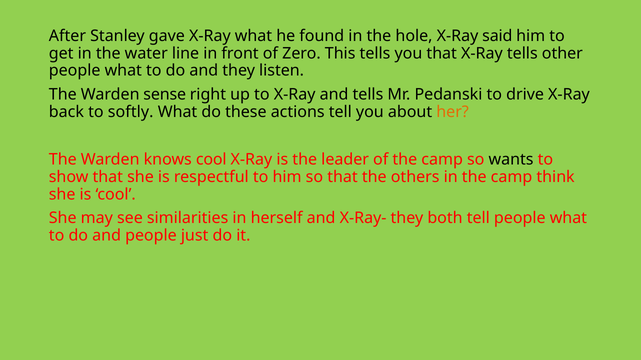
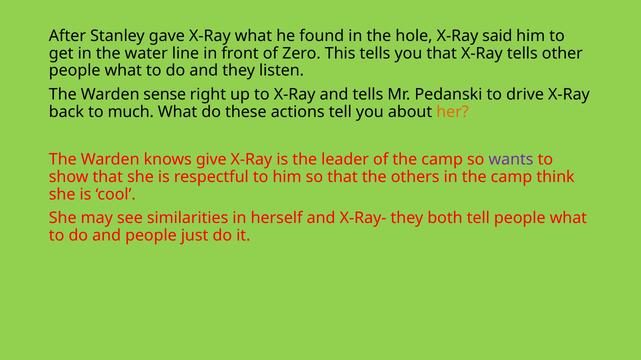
softly: softly -> much
knows cool: cool -> give
wants colour: black -> purple
